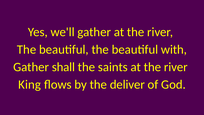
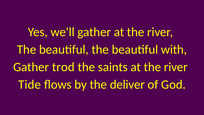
shall: shall -> trod
King: King -> Tide
